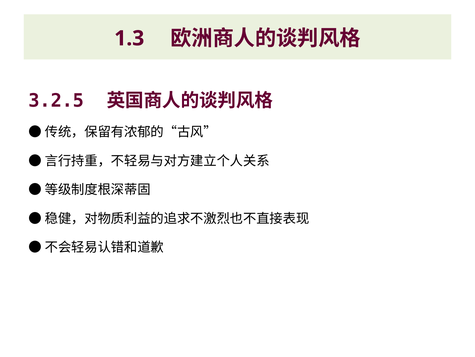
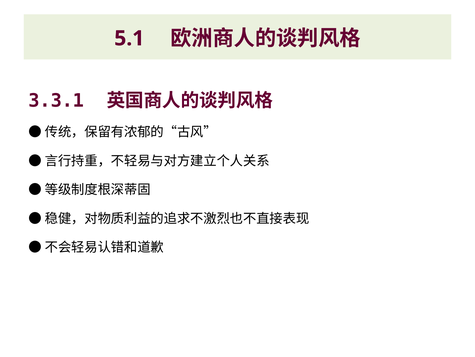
1.3: 1.3 -> 5.1
3.2.5: 3.2.5 -> 3.3.1
